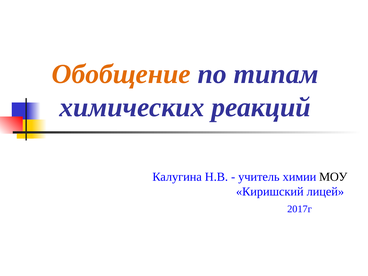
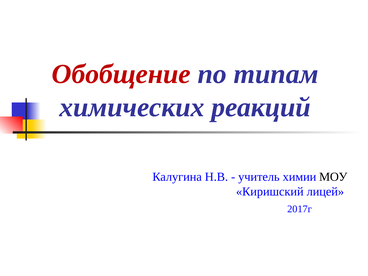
Обобщение colour: orange -> red
